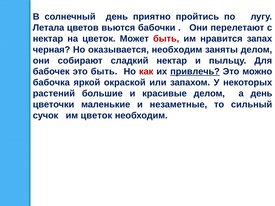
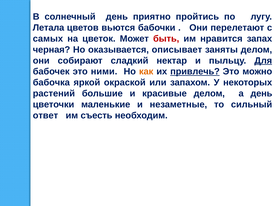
нектар at (48, 39): нектар -> самых
оказывается необходим: необходим -> описывает
Для underline: none -> present
это быть: быть -> ними
как colour: red -> orange
сучок: сучок -> ответ
им цветок: цветок -> съесть
